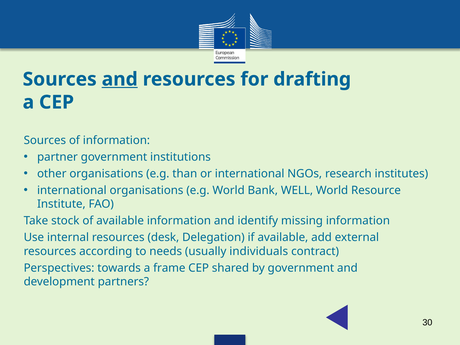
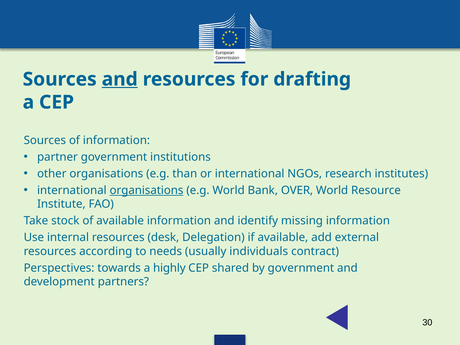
organisations at (147, 190) underline: none -> present
WELL: WELL -> OVER
frame: frame -> highly
